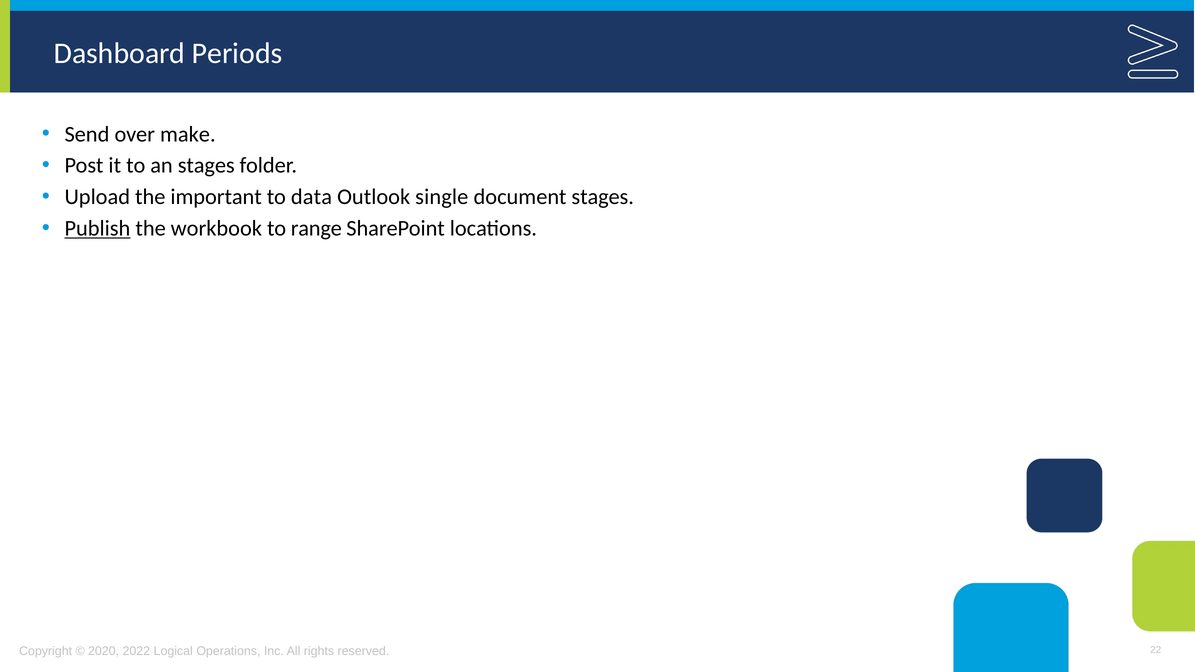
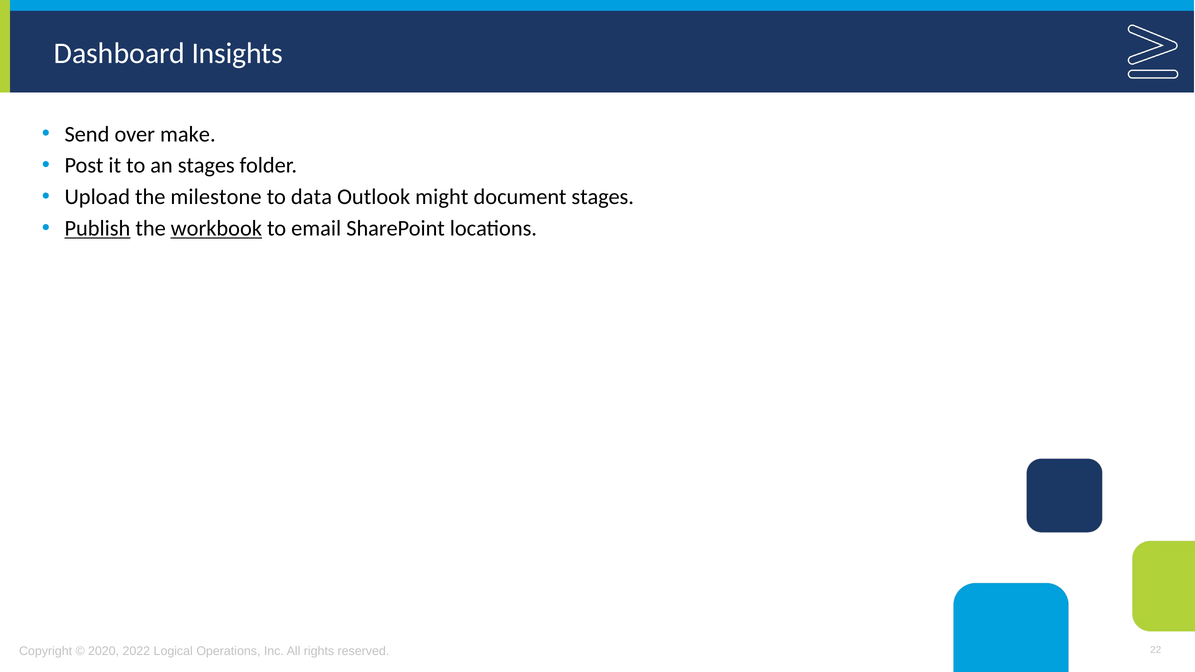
Periods: Periods -> Insights
important: important -> milestone
single: single -> might
workbook underline: none -> present
range: range -> email
